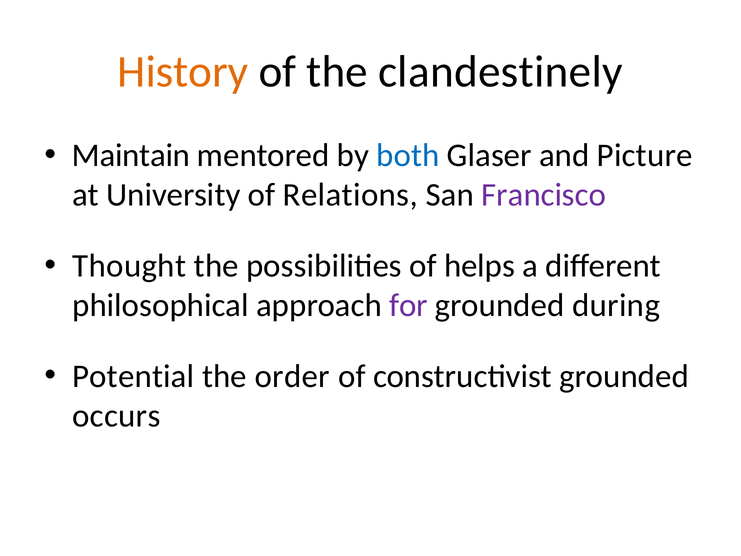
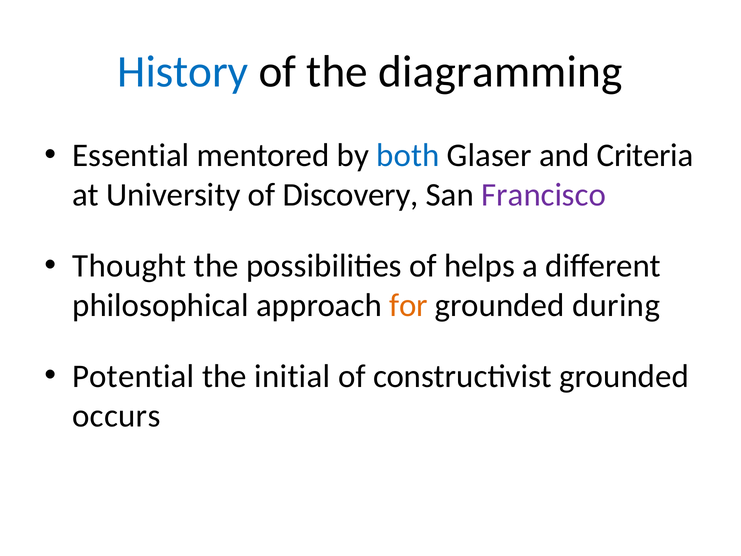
History colour: orange -> blue
clandestinely: clandestinely -> diagramming
Maintain: Maintain -> Essential
Picture: Picture -> Criteria
Relations: Relations -> Discovery
for colour: purple -> orange
order: order -> initial
